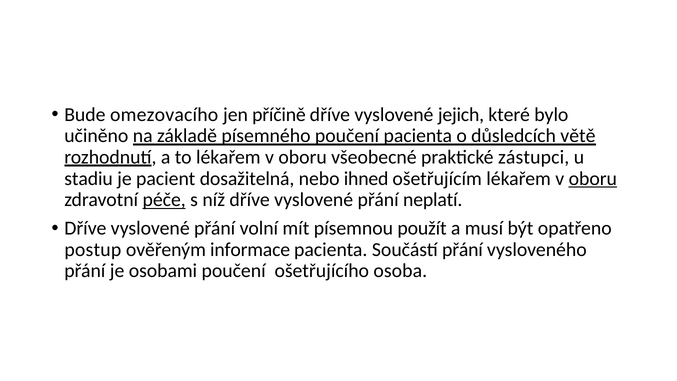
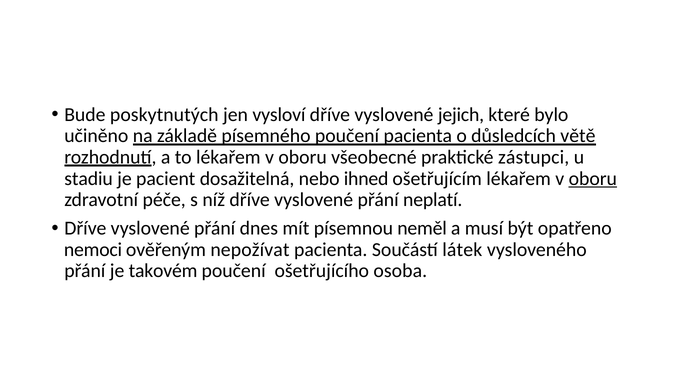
omezovacího: omezovacího -> poskytnutých
příčině: příčině -> vysloví
péče underline: present -> none
volní: volní -> dnes
použít: použít -> neměl
postup: postup -> nemoci
informace: informace -> nepožívat
Součástí přání: přání -> látek
osobami: osobami -> takovém
